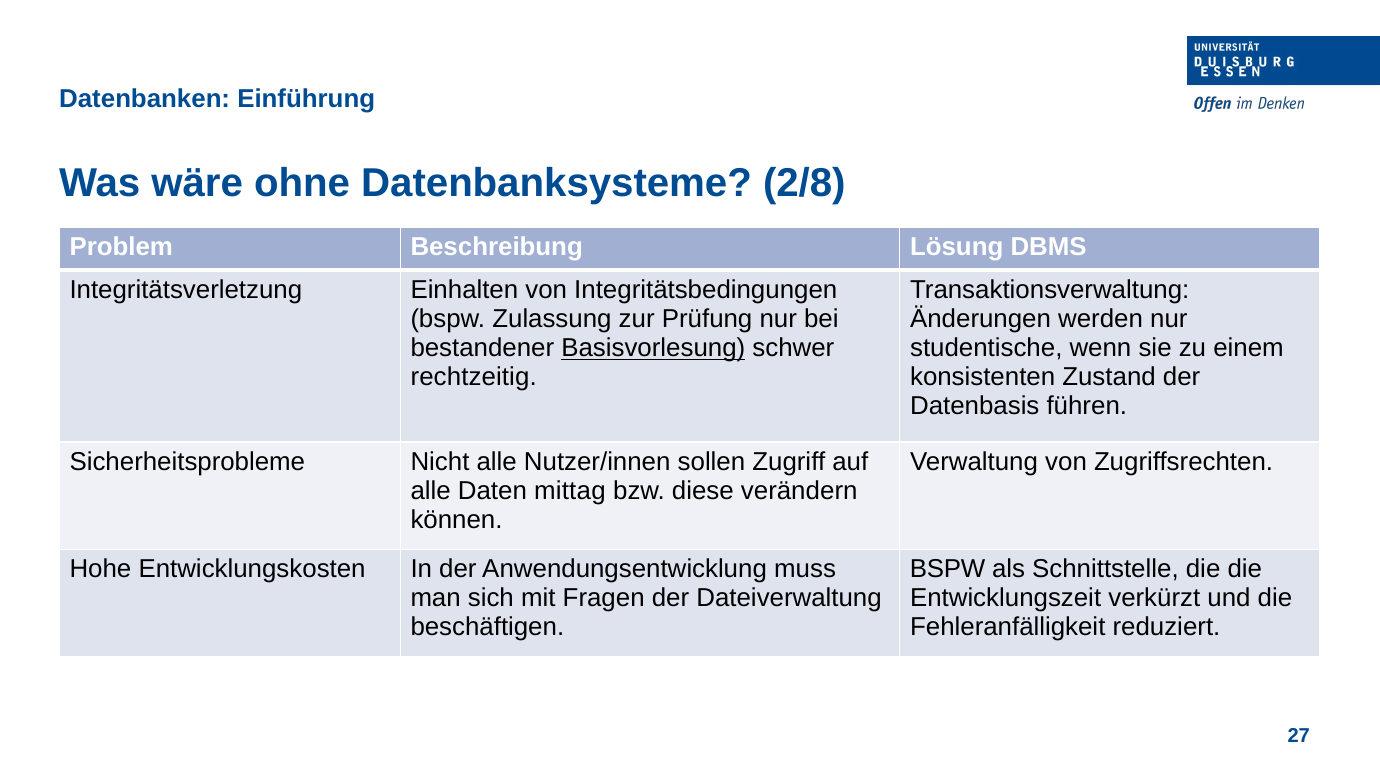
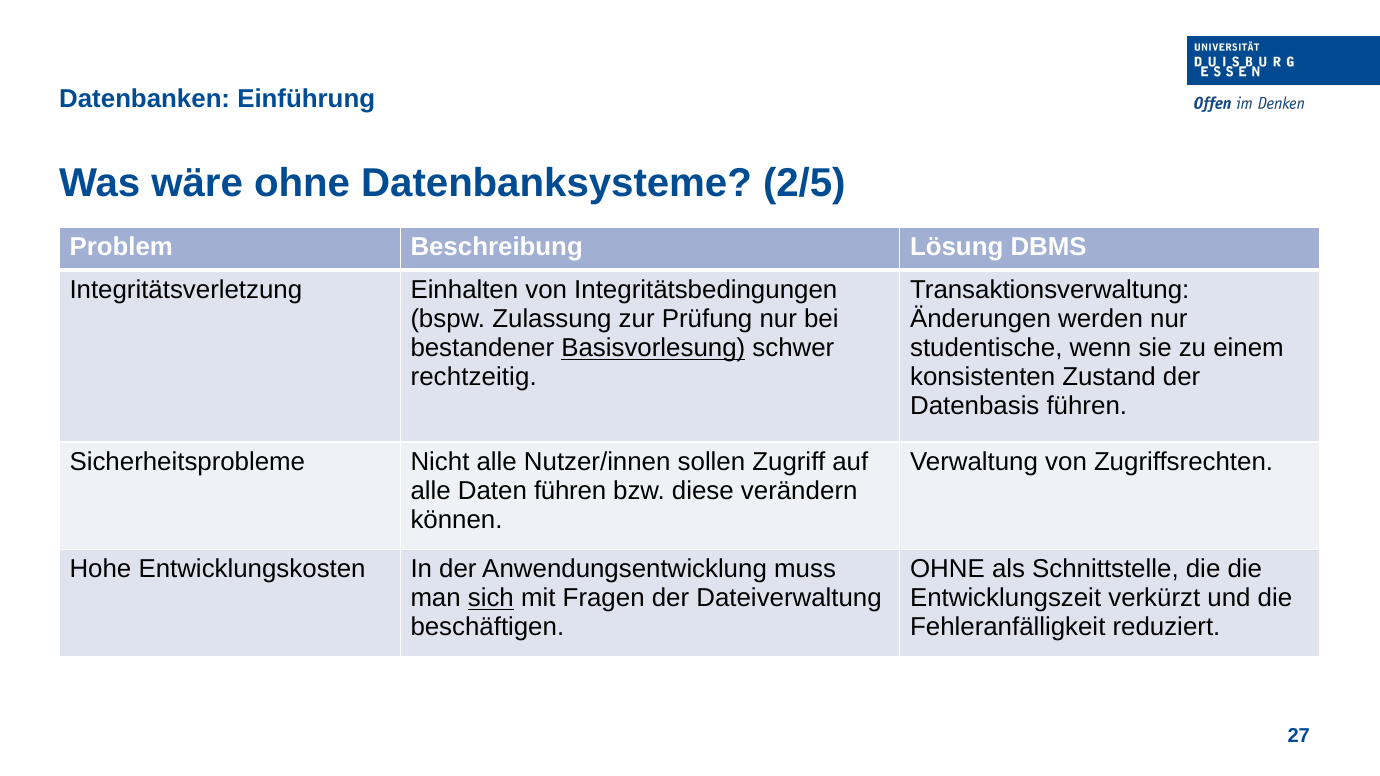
2/8: 2/8 -> 2/5
Daten mittag: mittag -> führen
BSPW at (948, 570): BSPW -> OHNE
sich underline: none -> present
